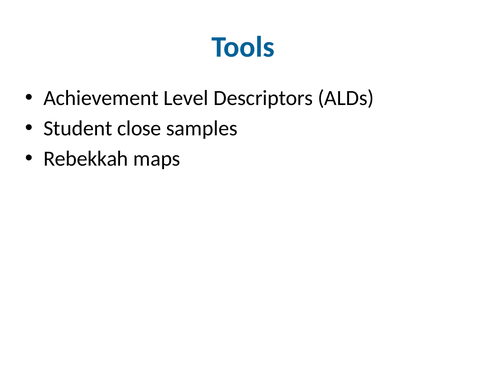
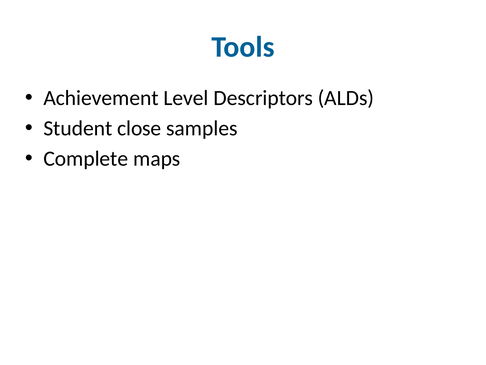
Rebekkah: Rebekkah -> Complete
